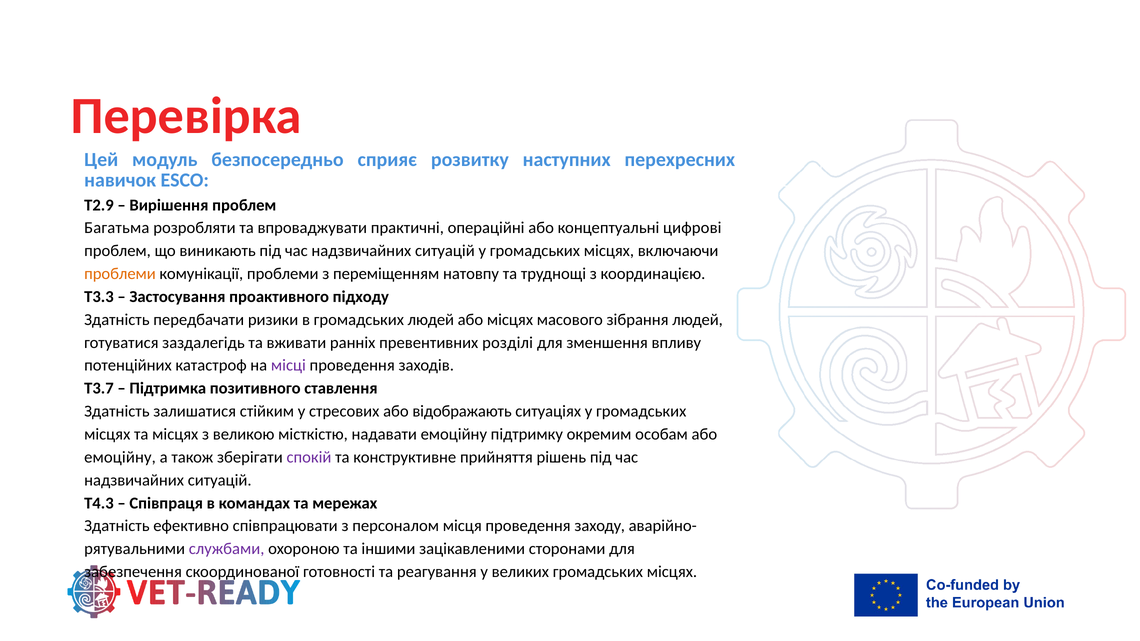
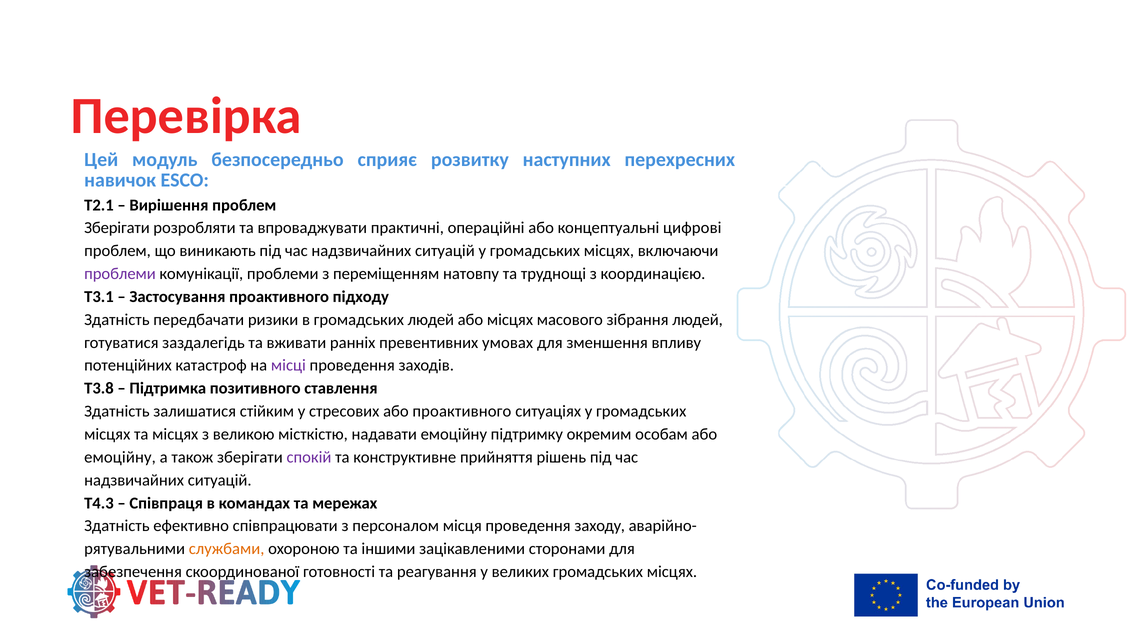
T2.9: T2.9 -> T2.1
Багатьма at (117, 228): Багатьма -> Зберігати
проблеми at (120, 274) colour: orange -> purple
T3.3: T3.3 -> T3.1
розділі: розділі -> умовах
T3.7: T3.7 -> T3.8
або відображають: відображають -> проактивного
службами colour: purple -> orange
